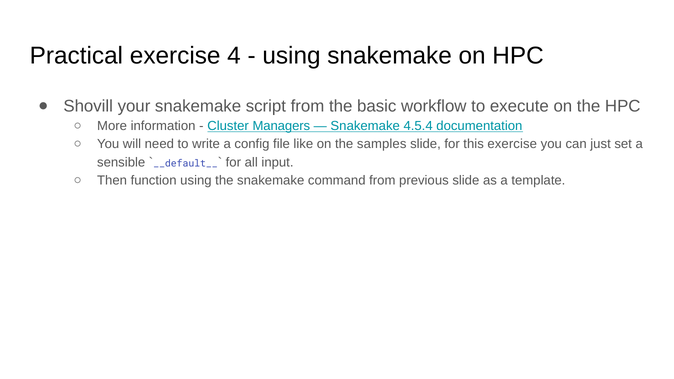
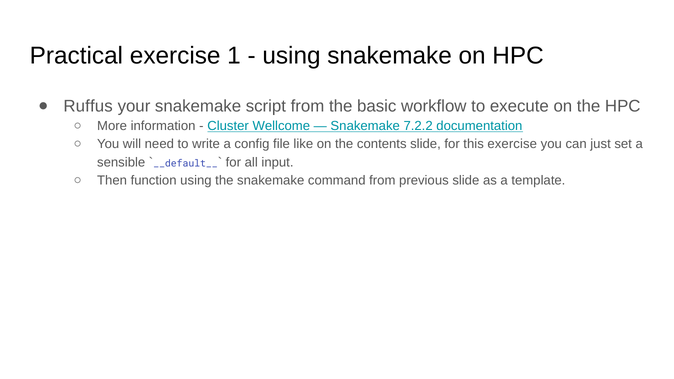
4: 4 -> 1
Shovill: Shovill -> Ruffus
Managers: Managers -> Wellcome
4.5.4: 4.5.4 -> 7.2.2
samples: samples -> contents
